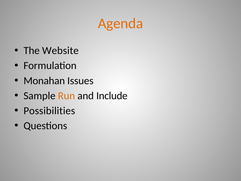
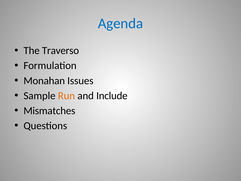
Agenda colour: orange -> blue
Website: Website -> Traverso
Possibilities: Possibilities -> Mismatches
